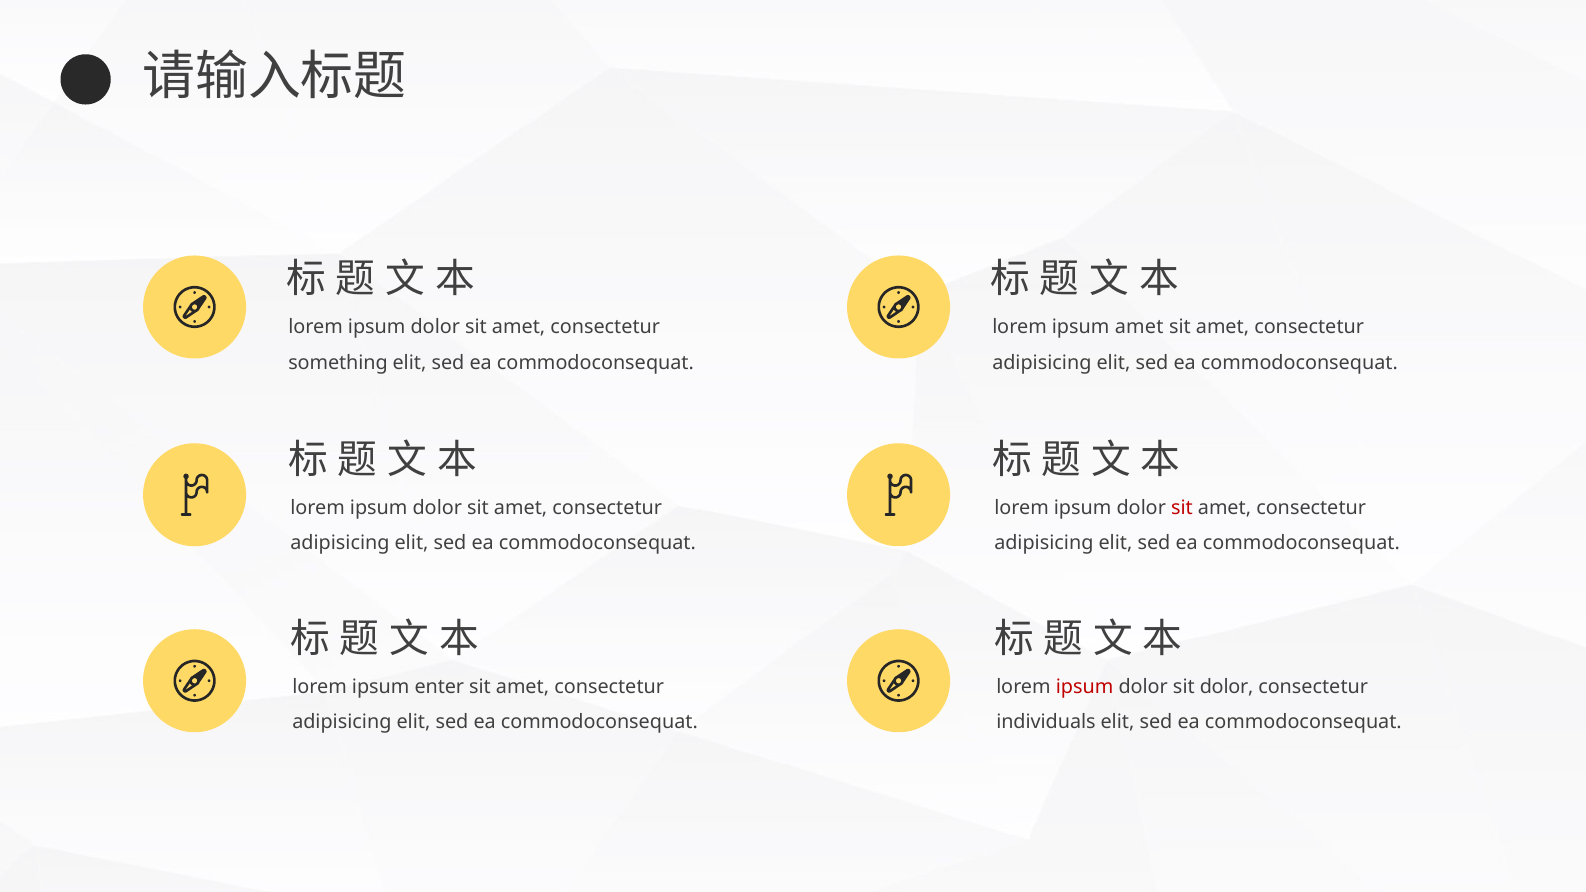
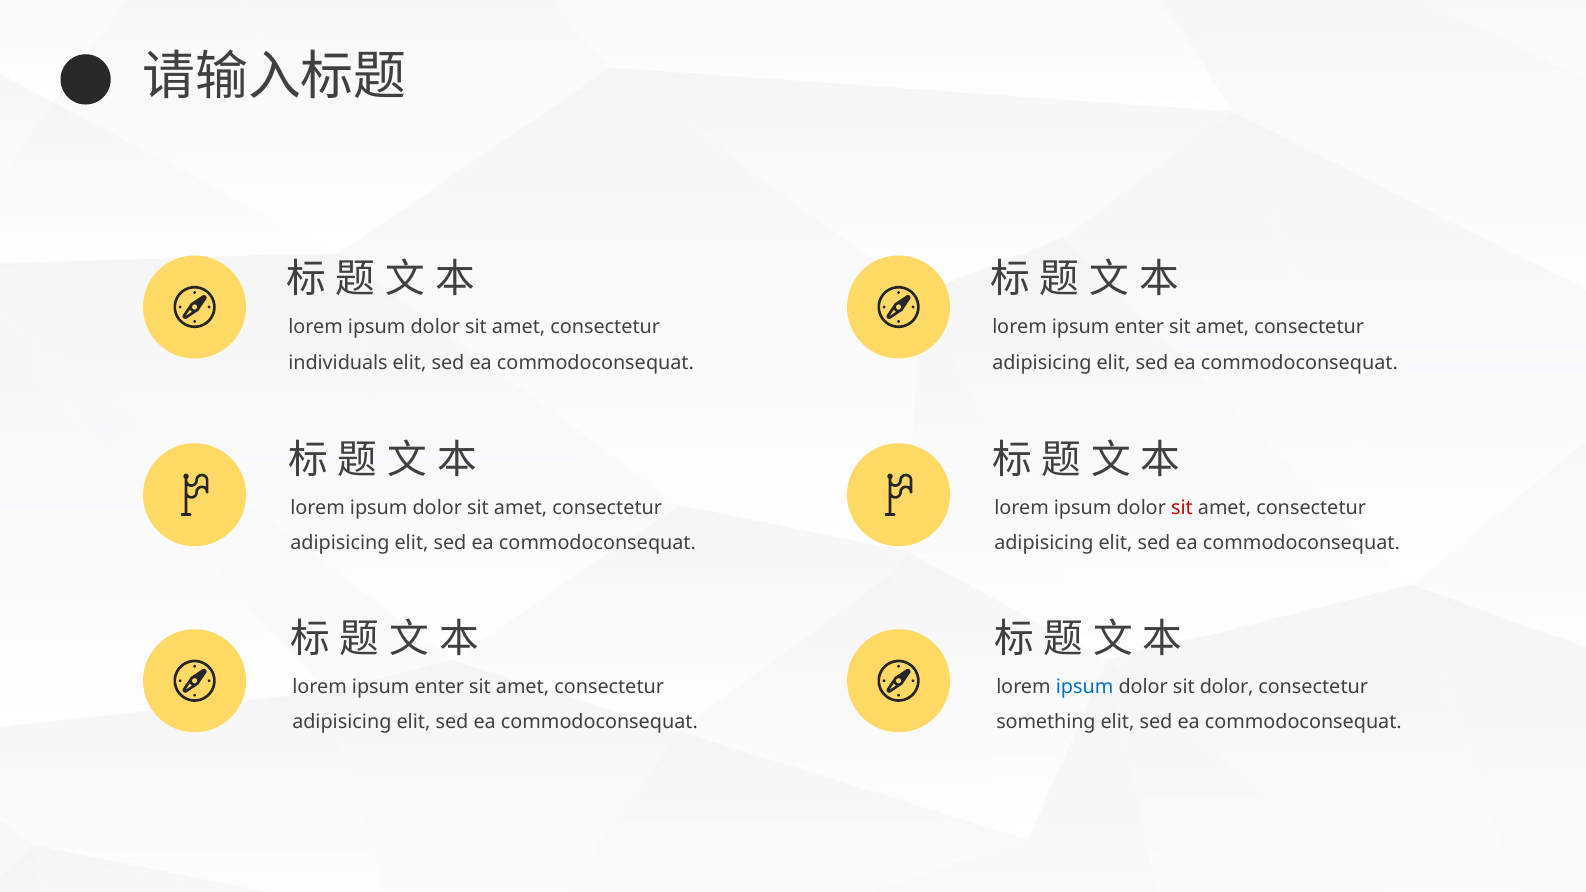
amet at (1139, 327): amet -> enter
something: something -> individuals
ipsum at (1085, 687) colour: red -> blue
individuals: individuals -> something
